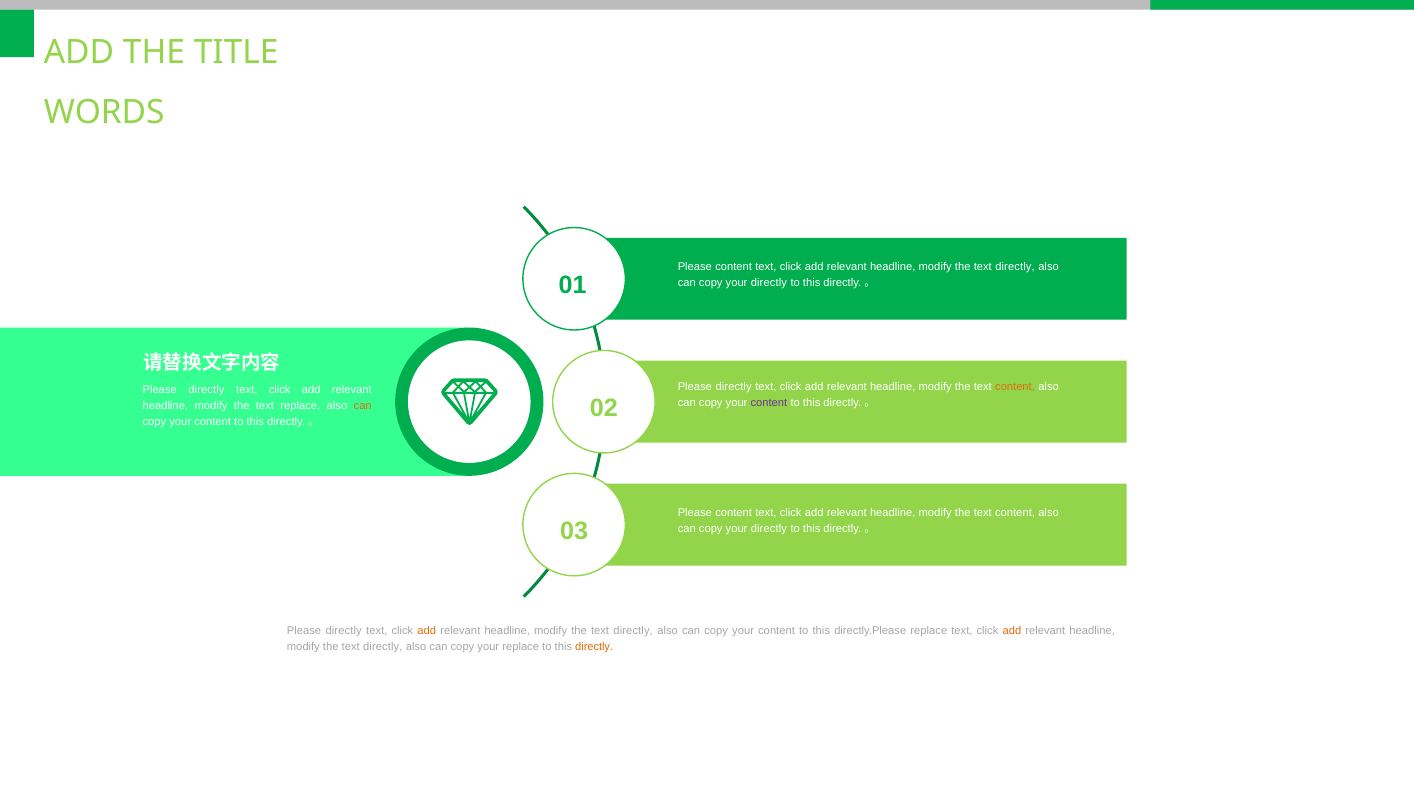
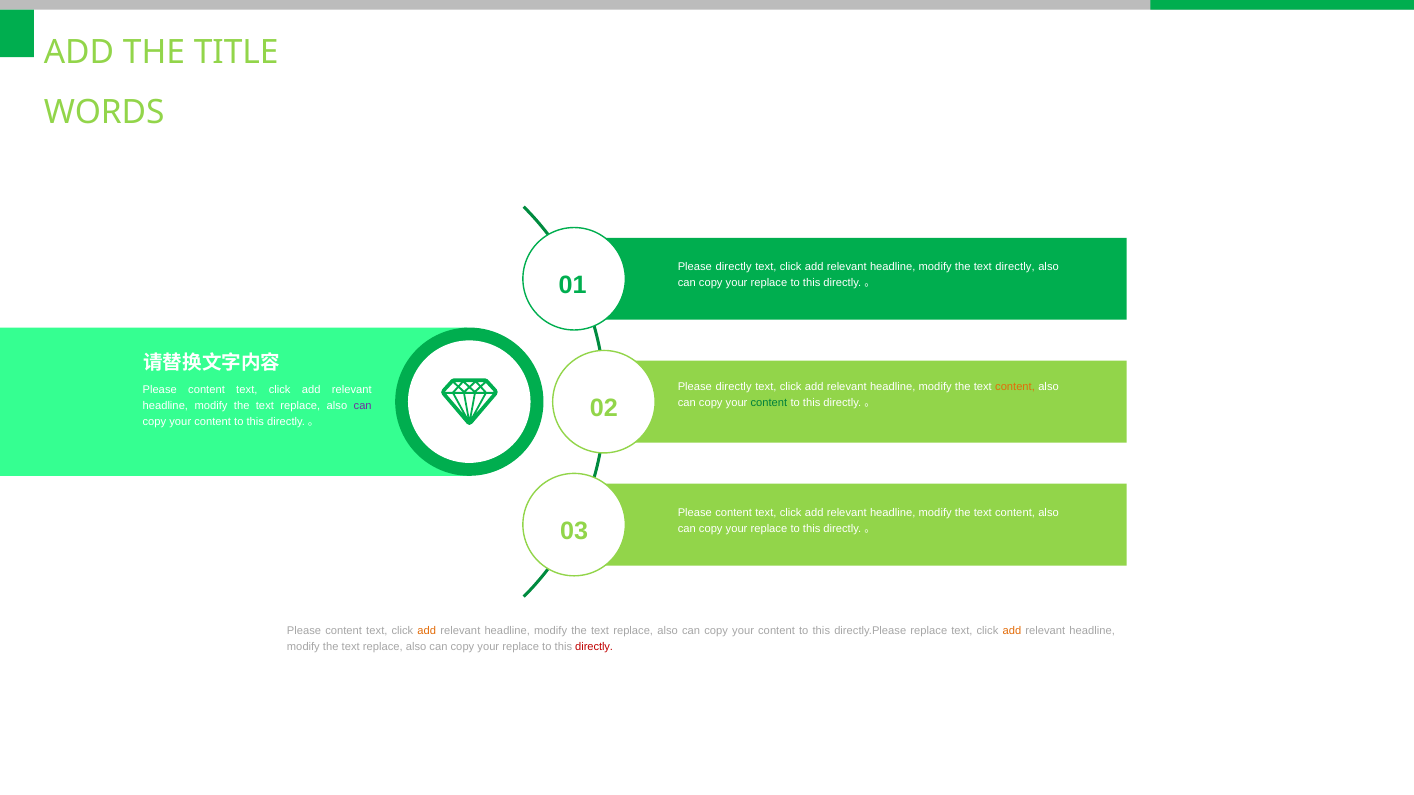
content at (734, 267): content -> directly
directly at (769, 283): directly -> replace
directly at (206, 390): directly -> content
content at (769, 403) colour: purple -> green
can at (363, 406) colour: orange -> purple
directly at (769, 529): directly -> replace
directly at (344, 631): directly -> content
directly at (633, 631): directly -> replace
directly at (383, 647): directly -> replace
directly at (594, 647) colour: orange -> red
